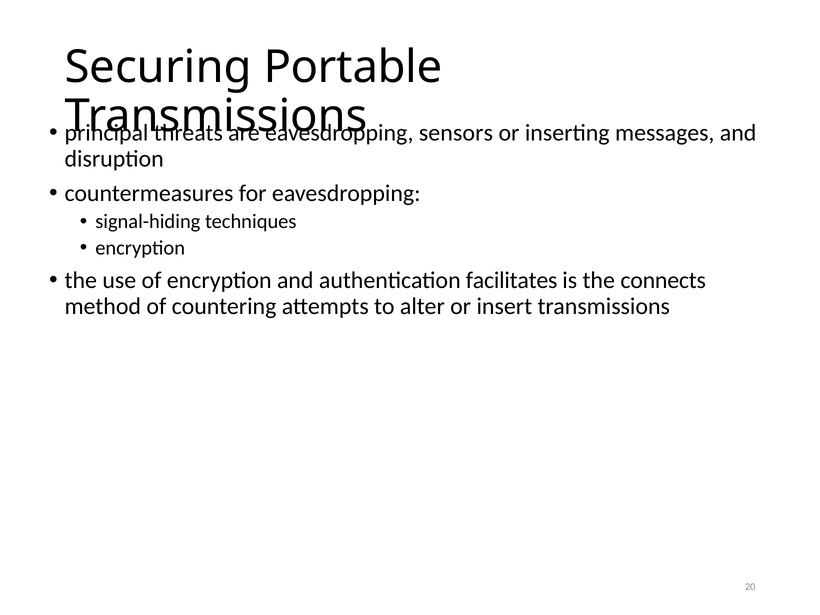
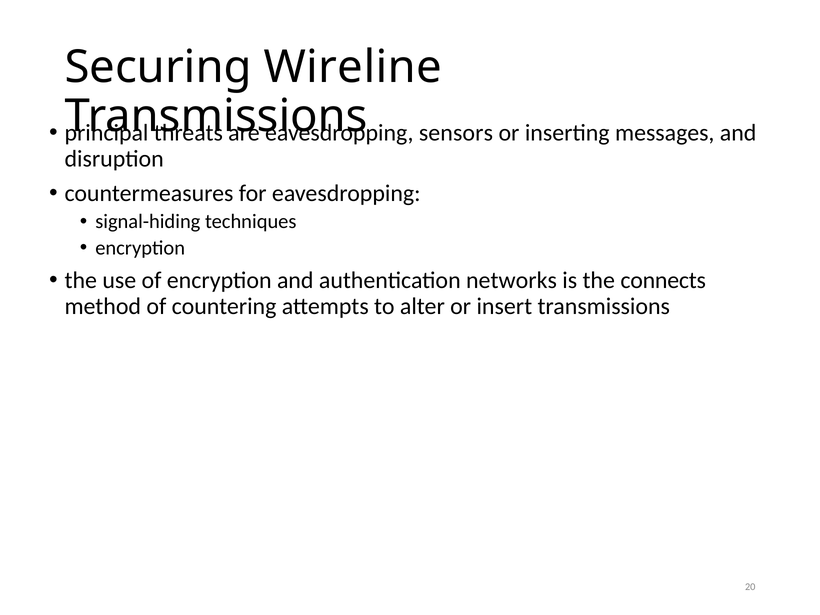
Portable: Portable -> Wireline
facilitates: facilitates -> networks
